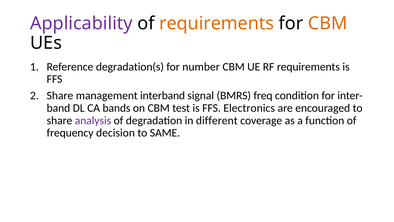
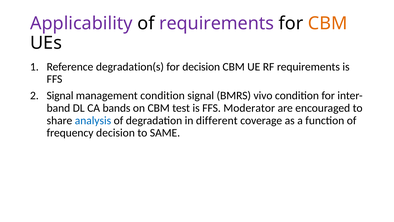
requirements at (217, 23) colour: orange -> purple
for number: number -> decision
Share at (60, 95): Share -> Signal
management interband: interband -> condition
freq: freq -> vivo
Electronics: Electronics -> Moderator
analysis colour: purple -> blue
